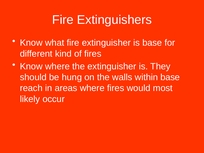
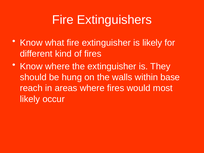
is base: base -> likely
